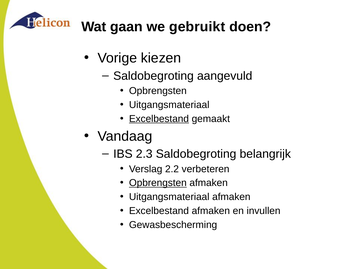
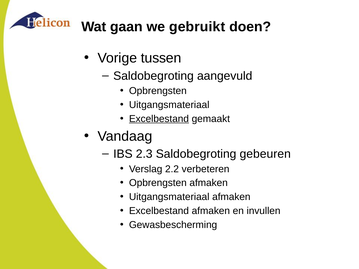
kiezen: kiezen -> tussen
belangrijk: belangrijk -> gebeuren
Opbrengsten at (158, 183) underline: present -> none
